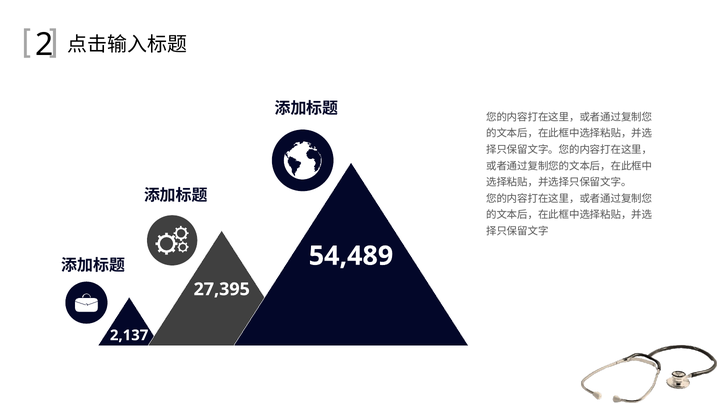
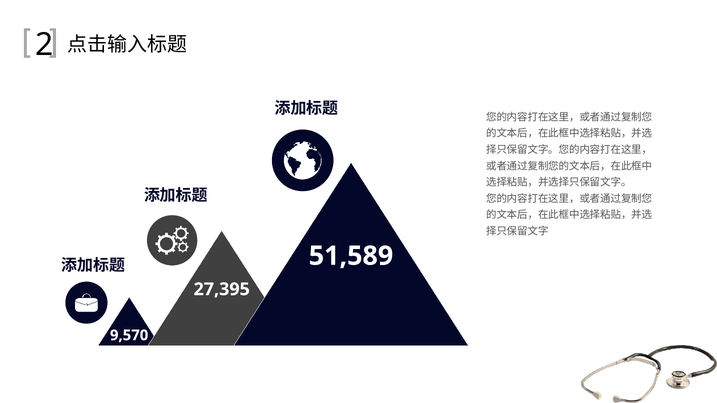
54,489: 54,489 -> 51,589
2,137: 2,137 -> 9,570
